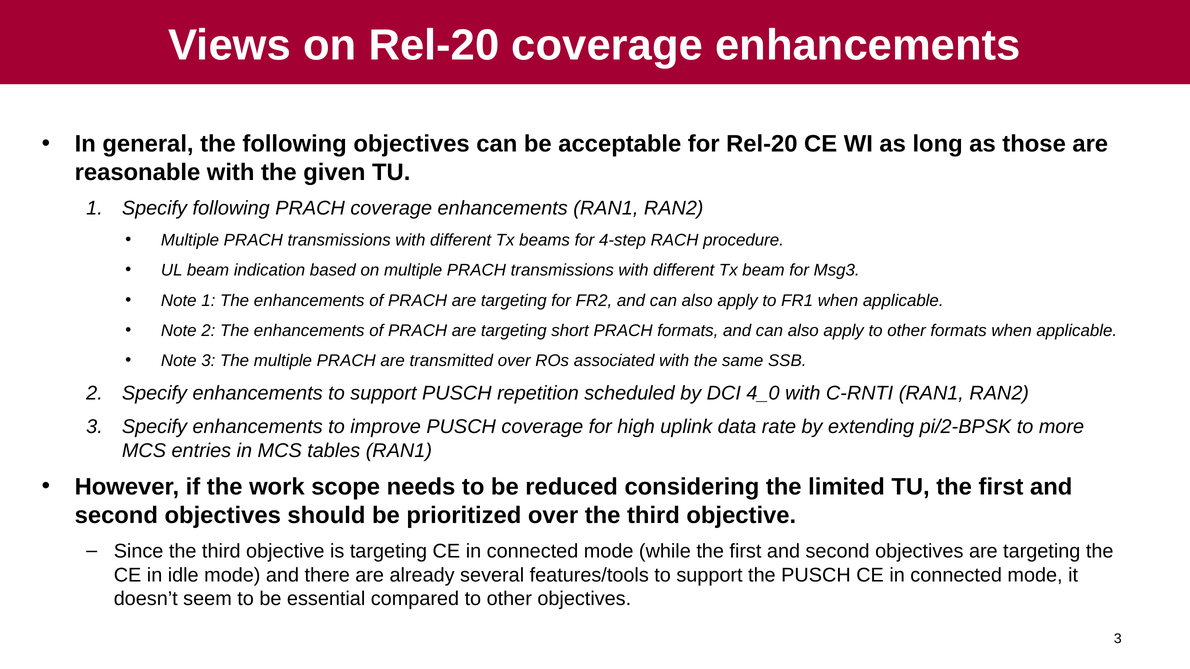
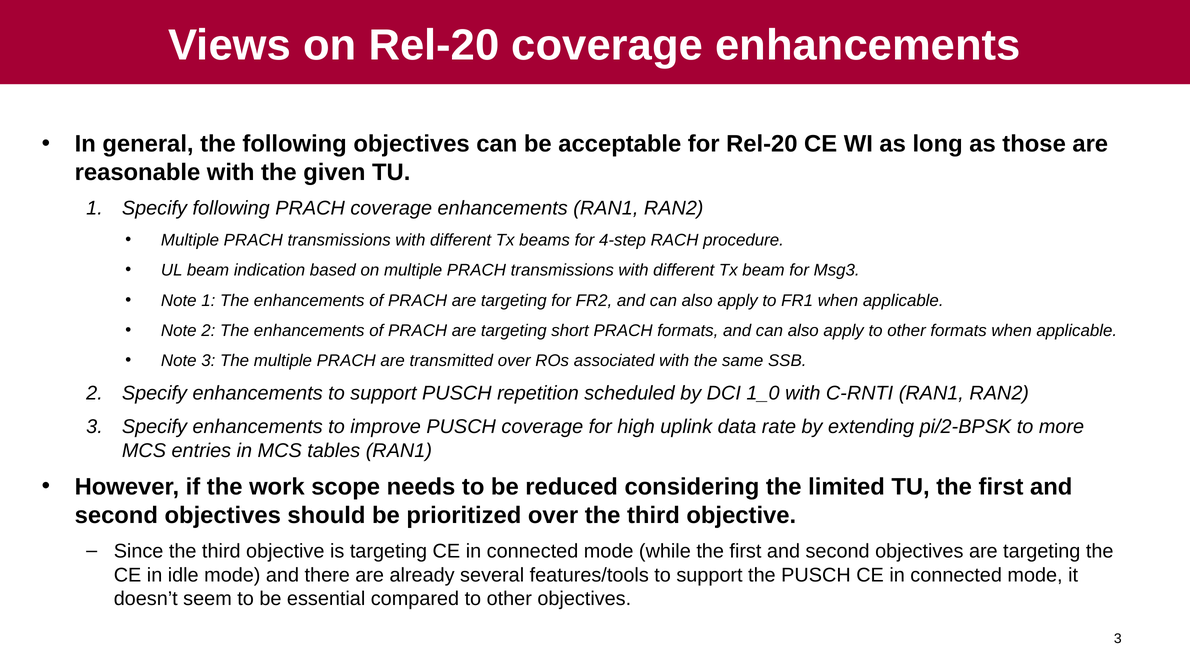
4_0: 4_0 -> 1_0
